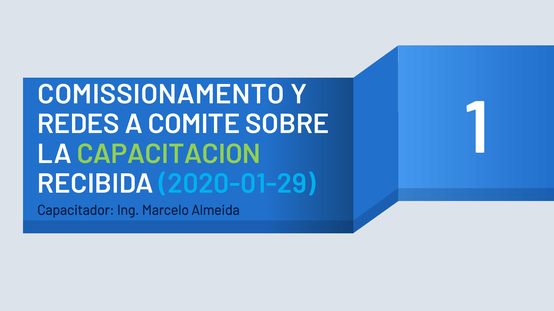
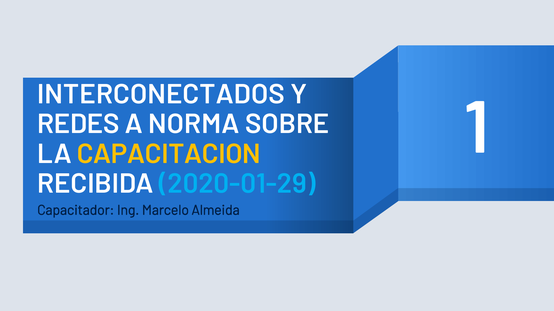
COMISSIONAMENTO: COMISSIONAMENTO -> INTERCONECTADOS
COMITE: COMITE -> NORMA
CAPACITACION colour: light green -> yellow
